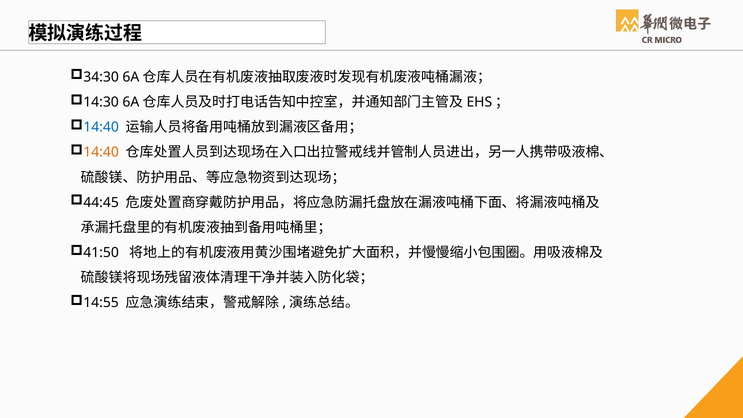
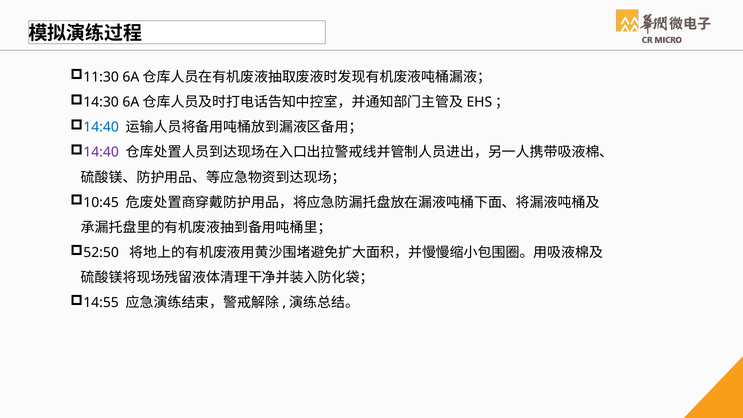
34:30: 34:30 -> 11:30
14:40 at (101, 152) colour: orange -> purple
44:45: 44:45 -> 10:45
41:50: 41:50 -> 52:50
